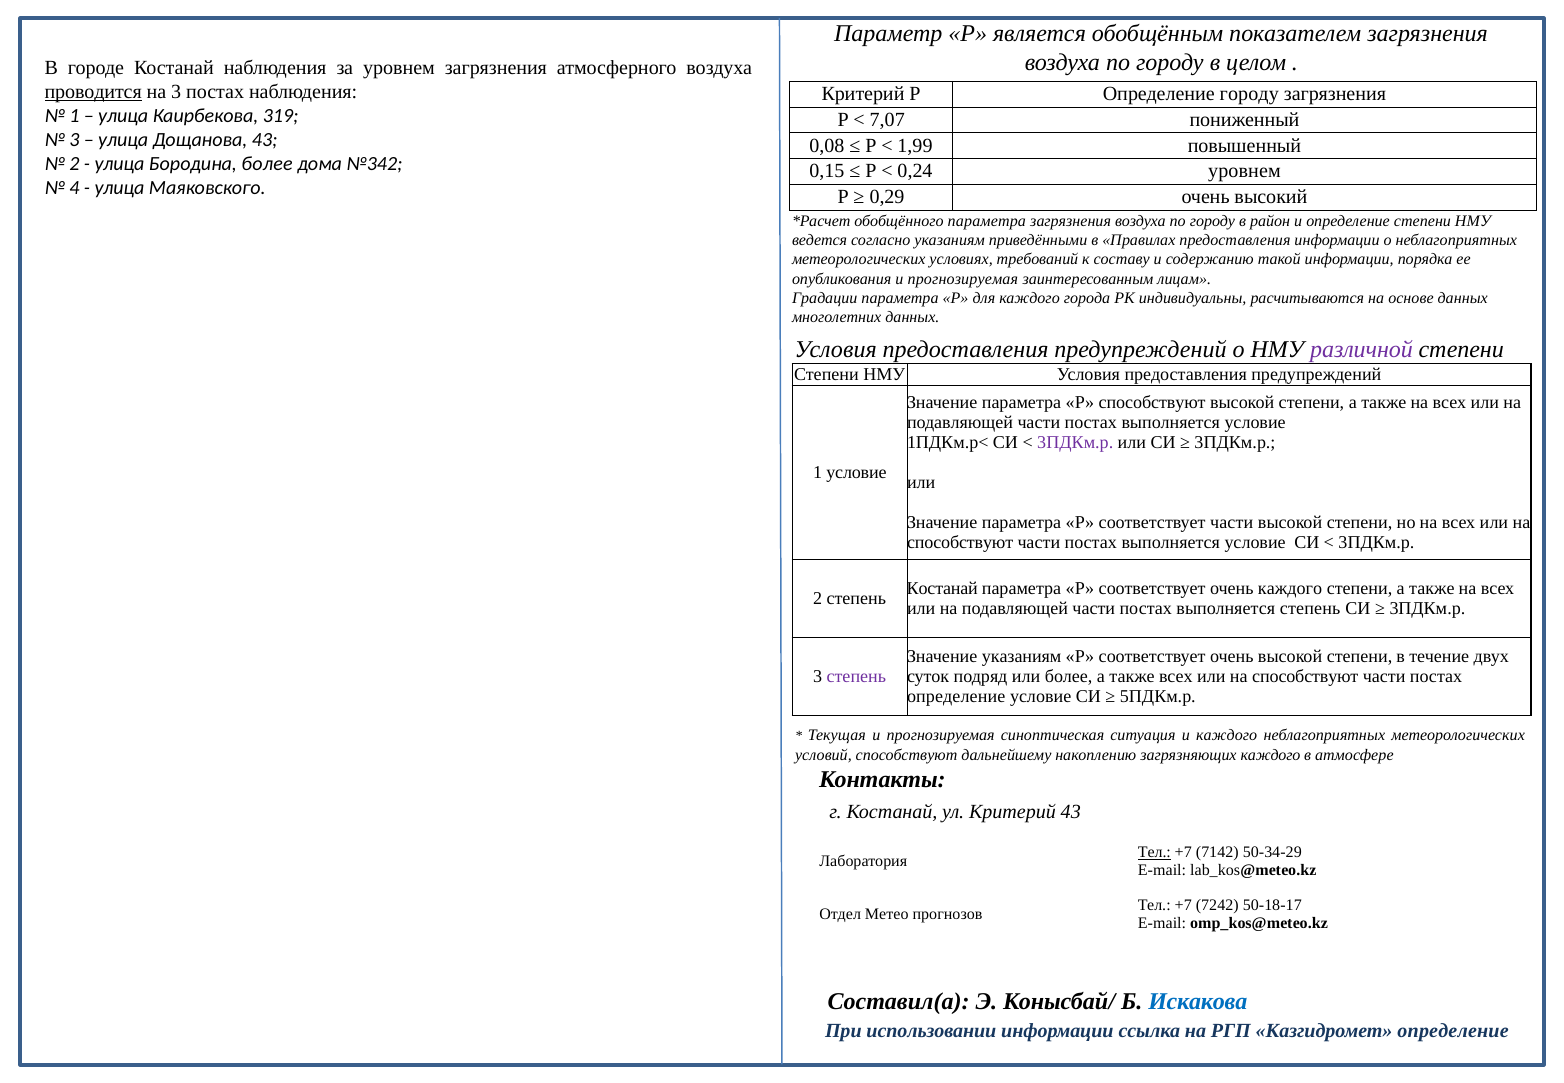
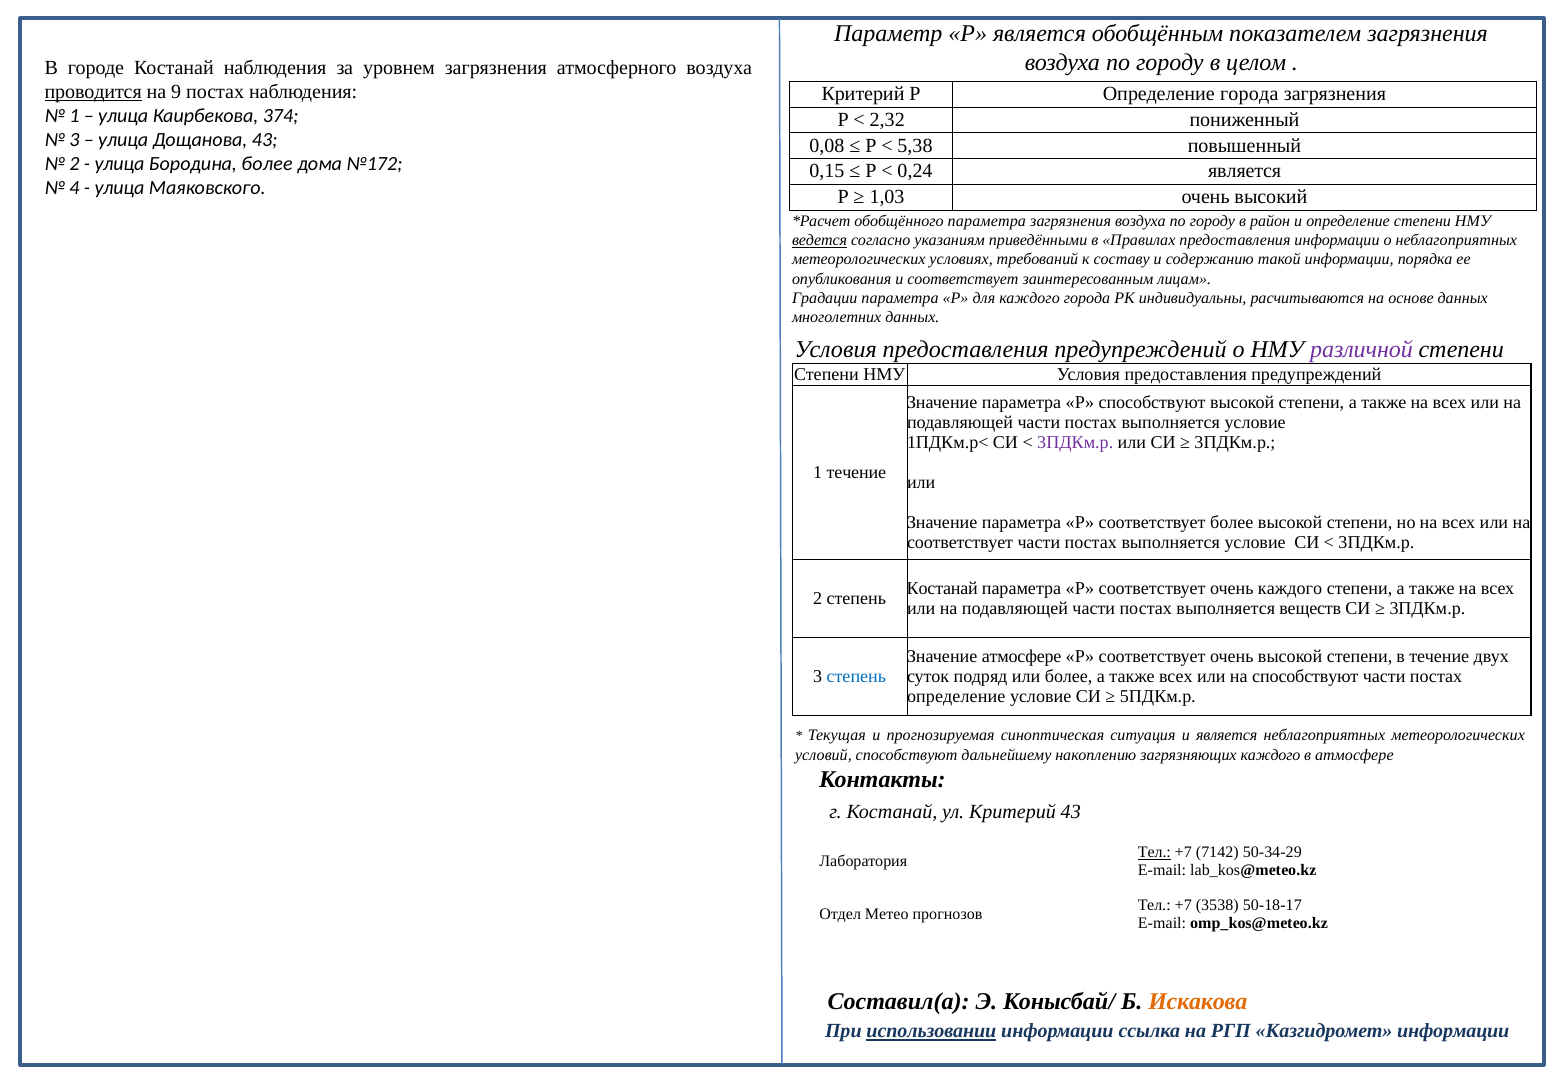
на 3: 3 -> 9
Определение городу: городу -> города
319: 319 -> 374
7,07: 7,07 -> 2,32
1,99: 1,99 -> 5,38
№342: №342 -> №172
0,24 уровнем: уровнем -> является
0,29: 0,29 -> 1,03
ведется underline: none -> present
опубликования и прогнозируемая: прогнозируемая -> соответствует
1 условие: условие -> течение
соответствует части: части -> более
способствуют at (960, 543): способствуют -> соответствует
выполняется степень: степень -> веществ
Значение указаниям: указаниям -> атмосфере
степень at (856, 677) colour: purple -> blue
и каждого: каждого -> является
7242: 7242 -> 3538
Искакова colour: blue -> orange
использовании underline: none -> present
Казгидромет определение: определение -> информации
